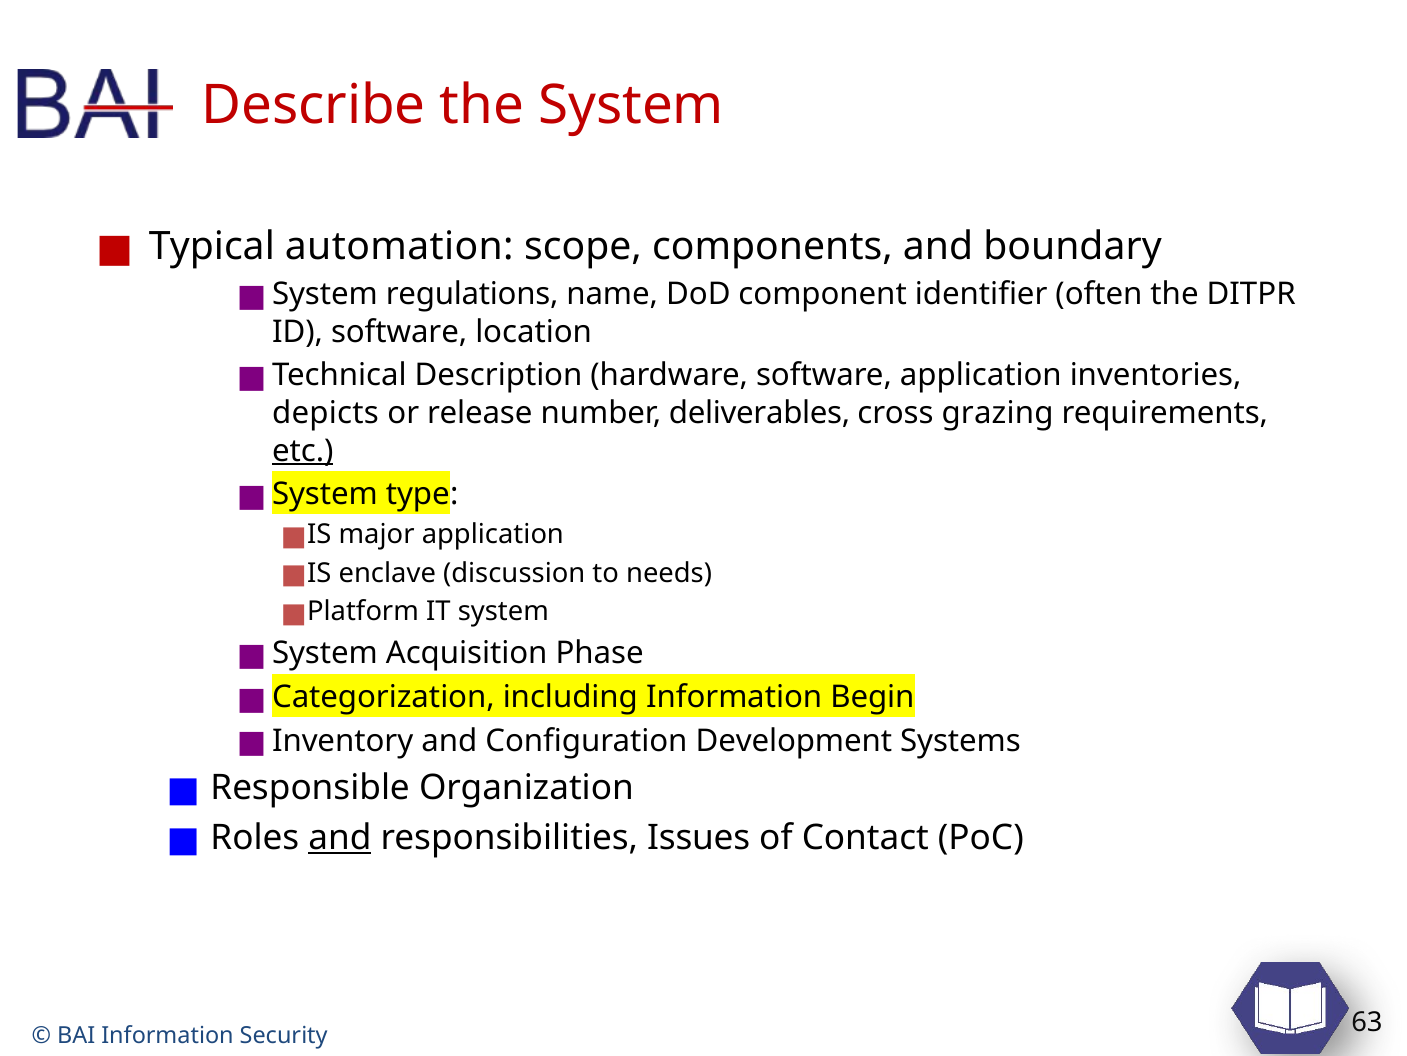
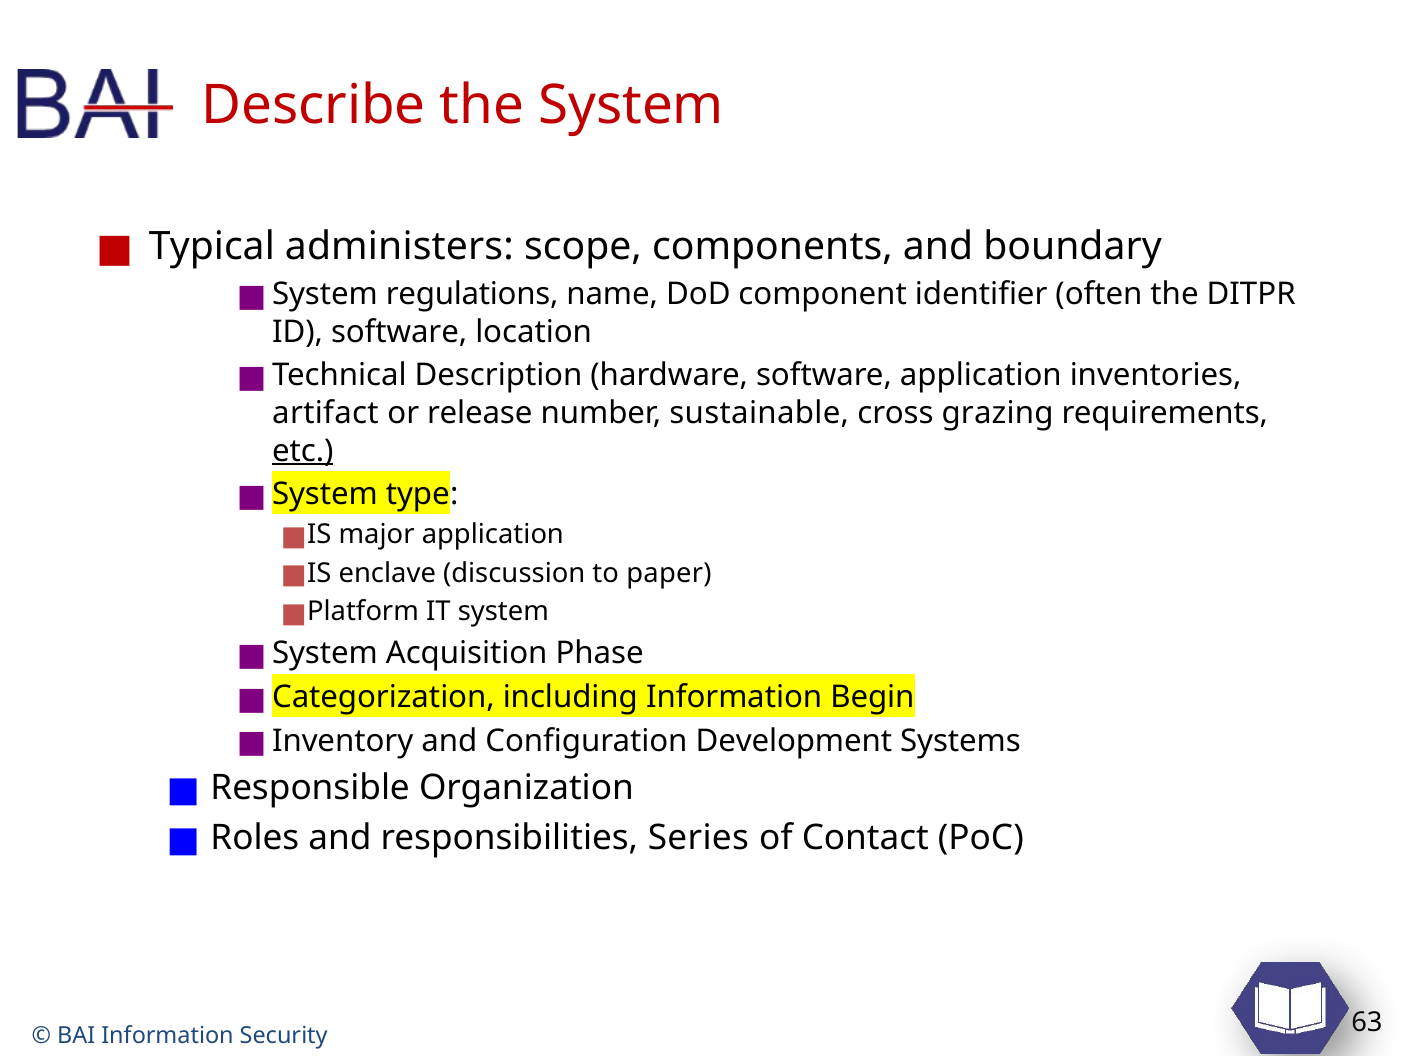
automation: automation -> administers
depicts: depicts -> artifact
deliverables: deliverables -> sustainable
needs: needs -> paper
and at (340, 837) underline: present -> none
Issues: Issues -> Series
